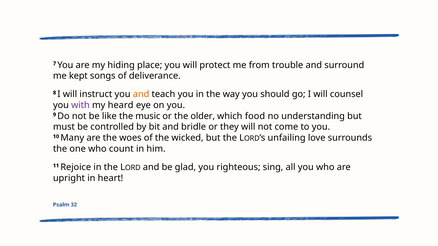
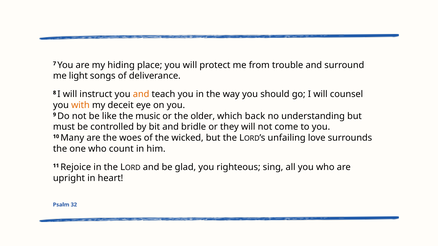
kept: kept -> light
with colour: purple -> orange
heard: heard -> deceit
food: food -> back
